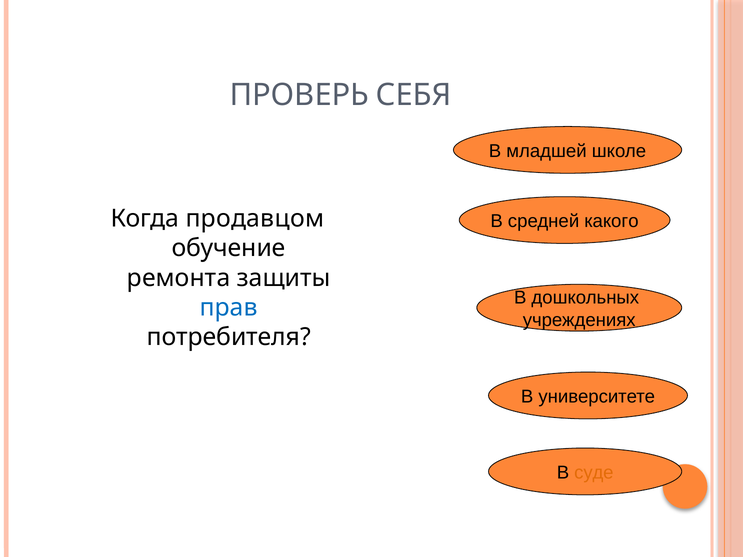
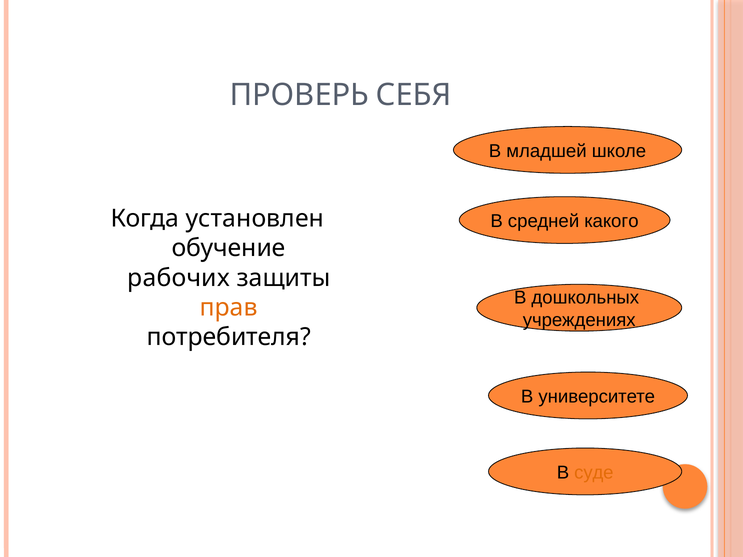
продавцом: продавцом -> установлен
ремонта: ремонта -> рабочих
прав colour: blue -> orange
